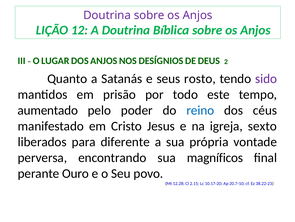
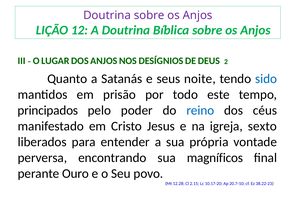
rosto: rosto -> noite
sido colour: purple -> blue
aumentado: aumentado -> principados
diferente: diferente -> entender
